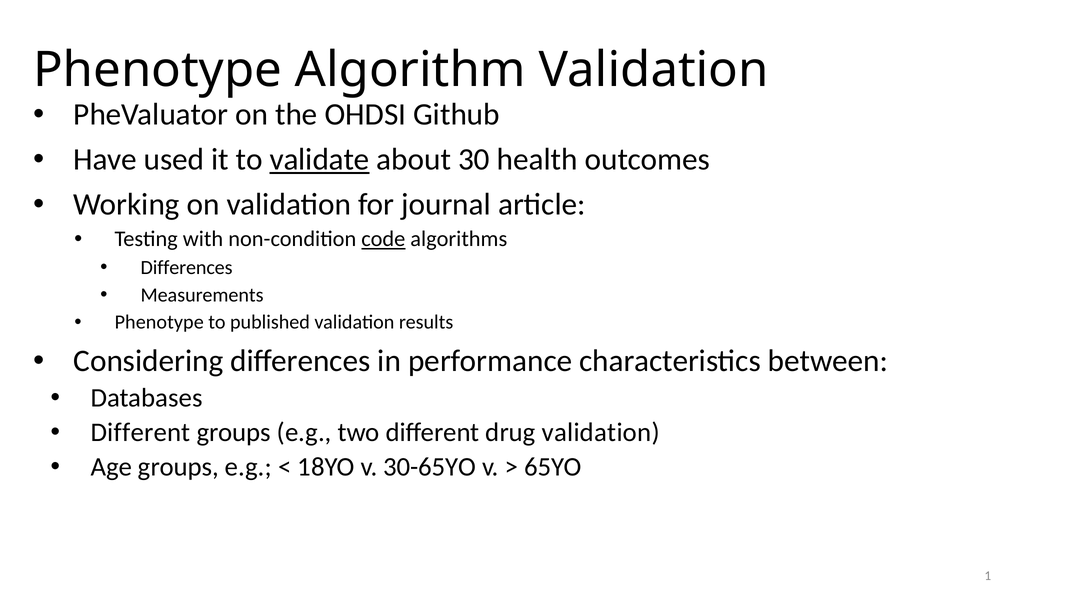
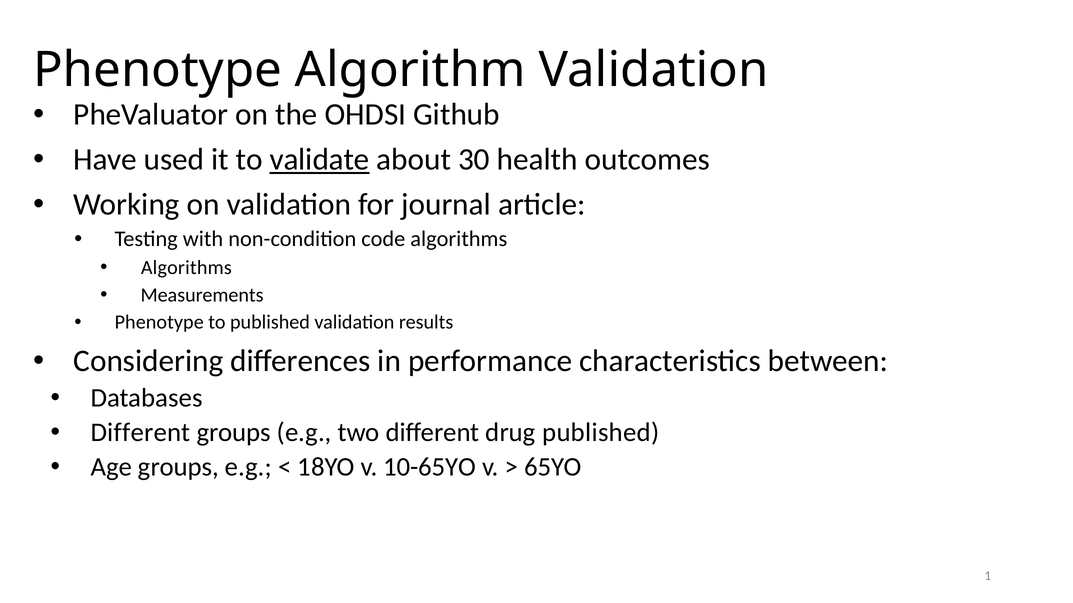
code underline: present -> none
Differences at (187, 268): Differences -> Algorithms
drug validation: validation -> published
30-65YO: 30-65YO -> 10-65YO
